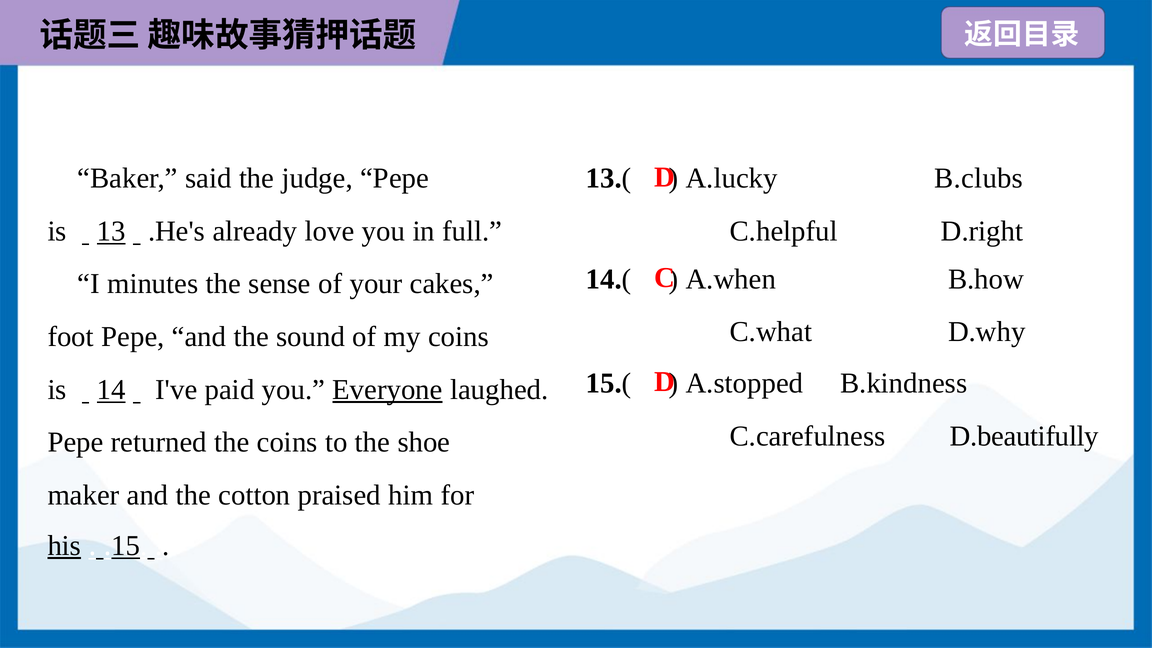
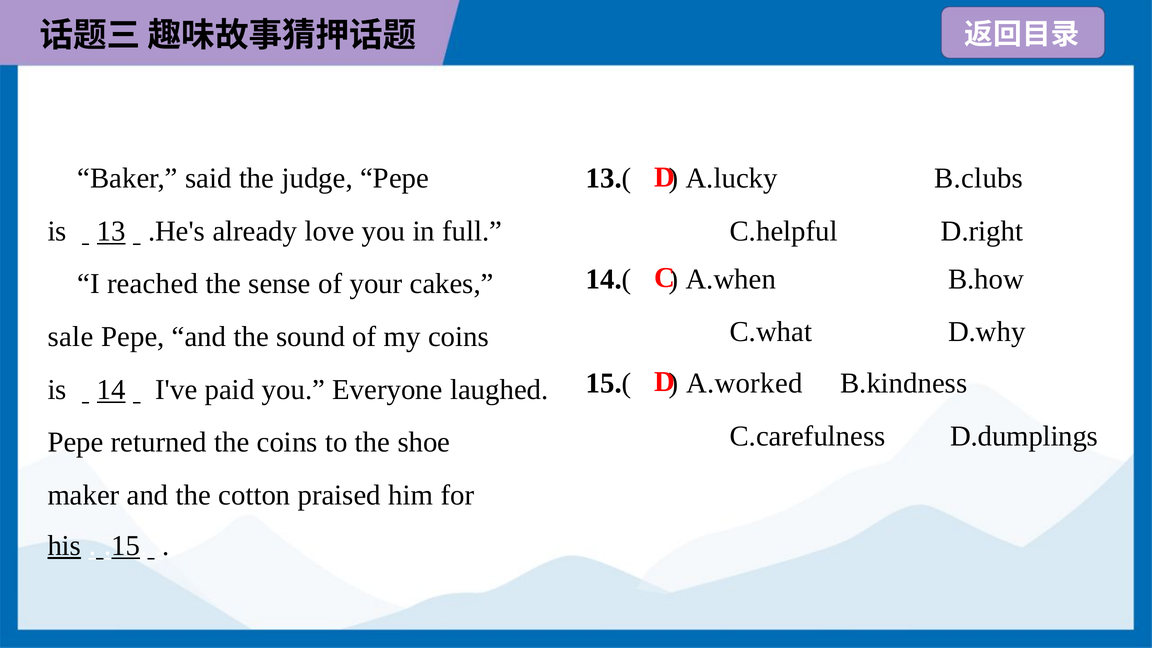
minutes: minutes -> reached
foot: foot -> sale
A.stopped: A.stopped -> A.worked
Everyone underline: present -> none
D.beautifully: D.beautifully -> D.dumplings
